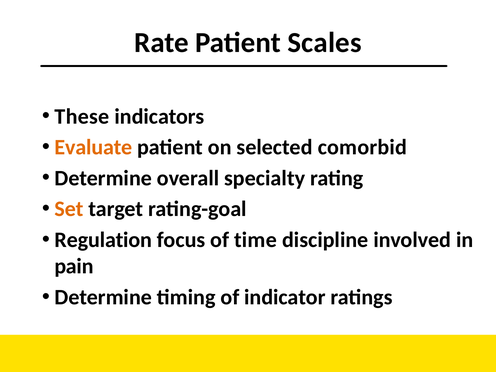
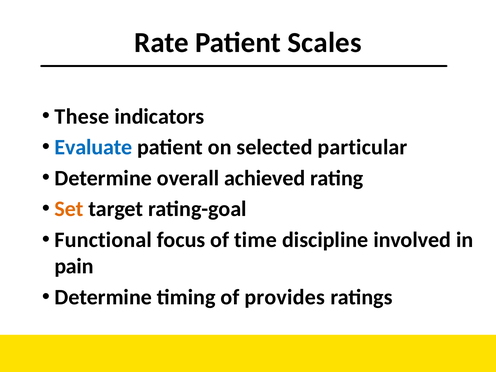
Evaluate colour: orange -> blue
comorbid: comorbid -> particular
specialty: specialty -> achieved
Regulation: Regulation -> Functional
indicator: indicator -> provides
